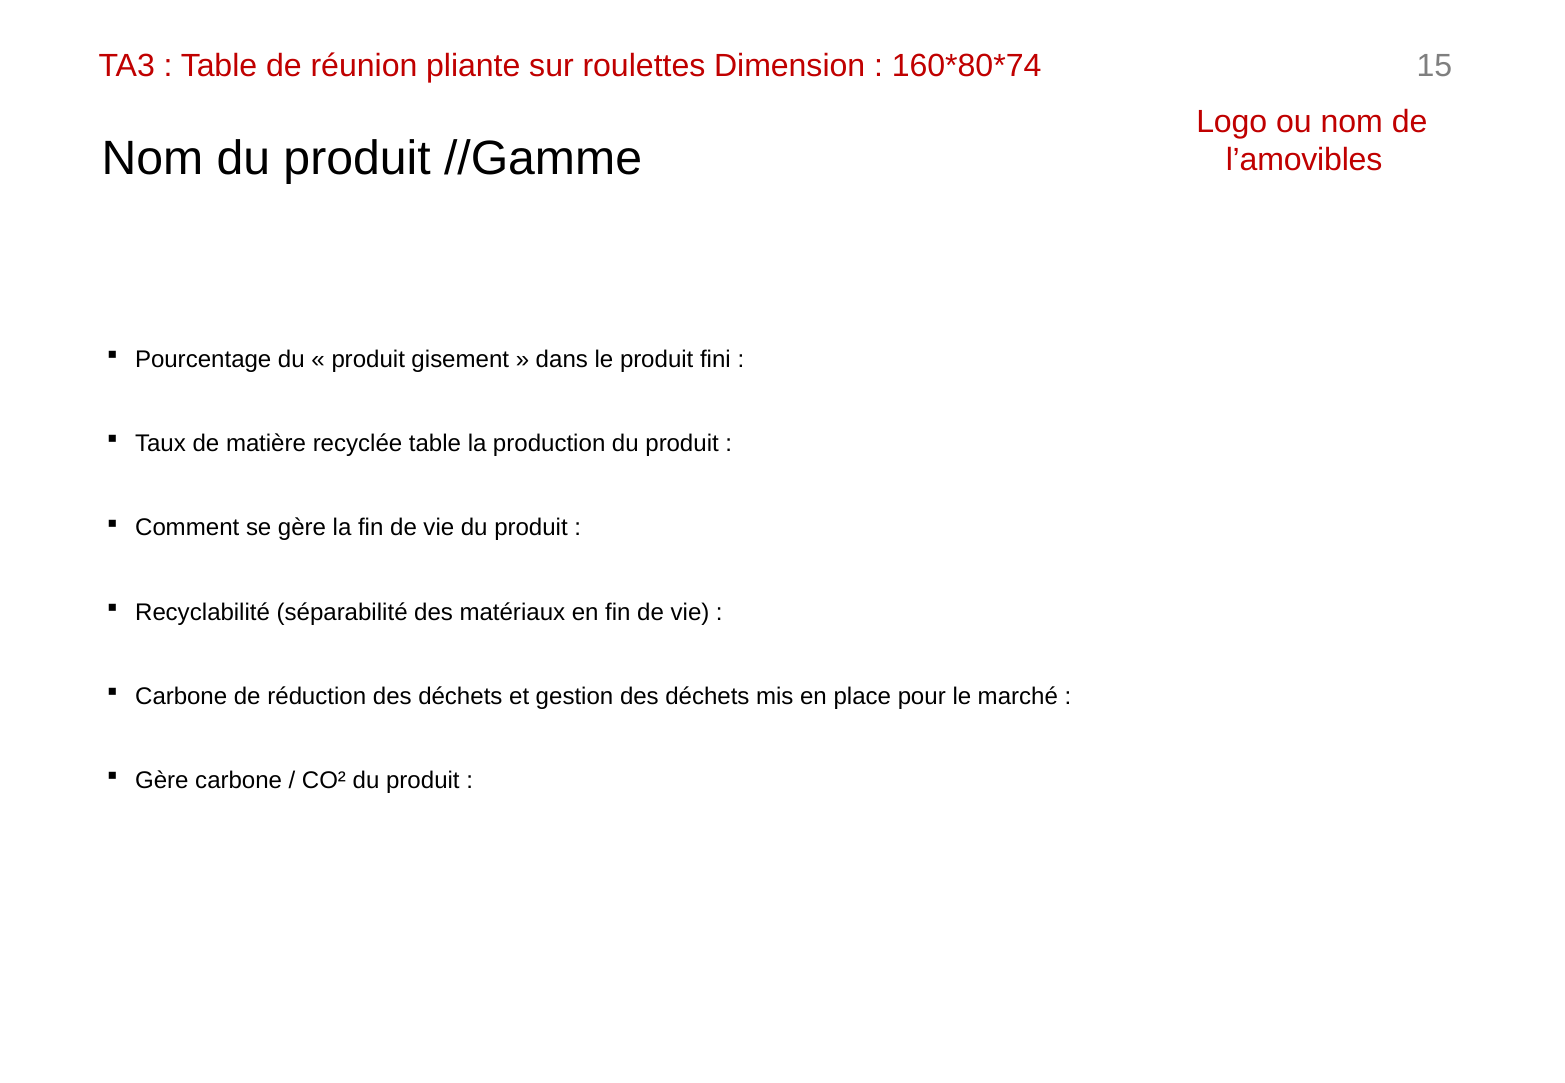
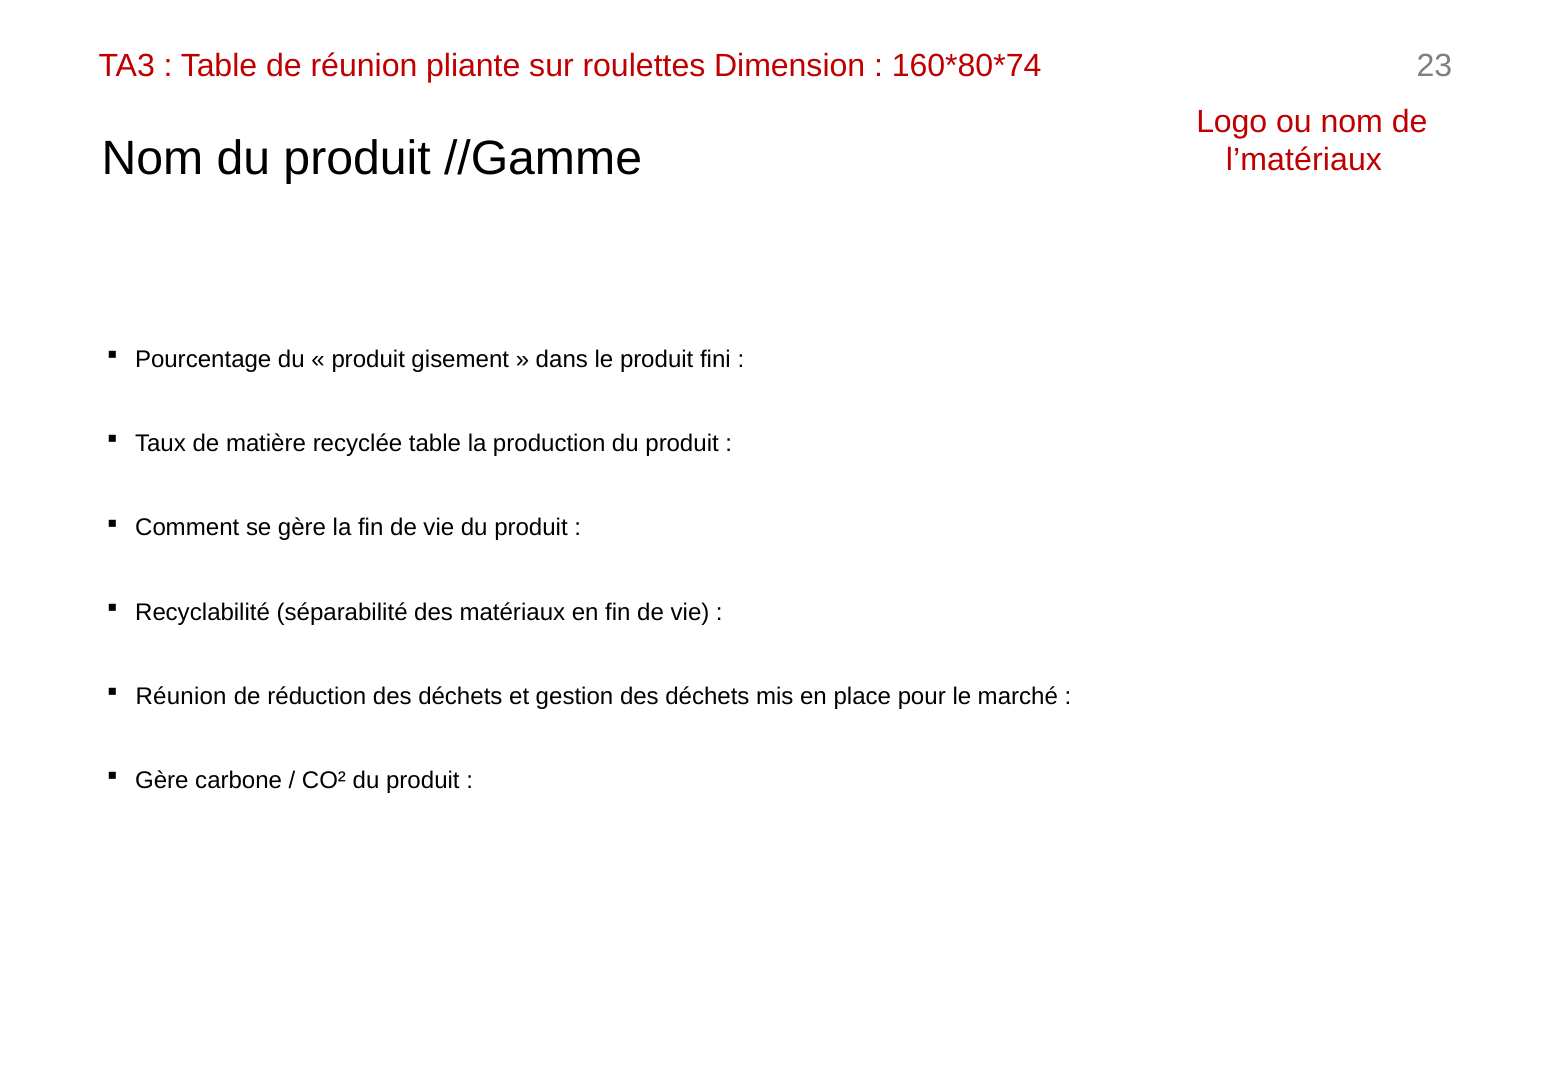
15: 15 -> 23
l’amovibles: l’amovibles -> l’matériaux
Carbone at (181, 697): Carbone -> Réunion
